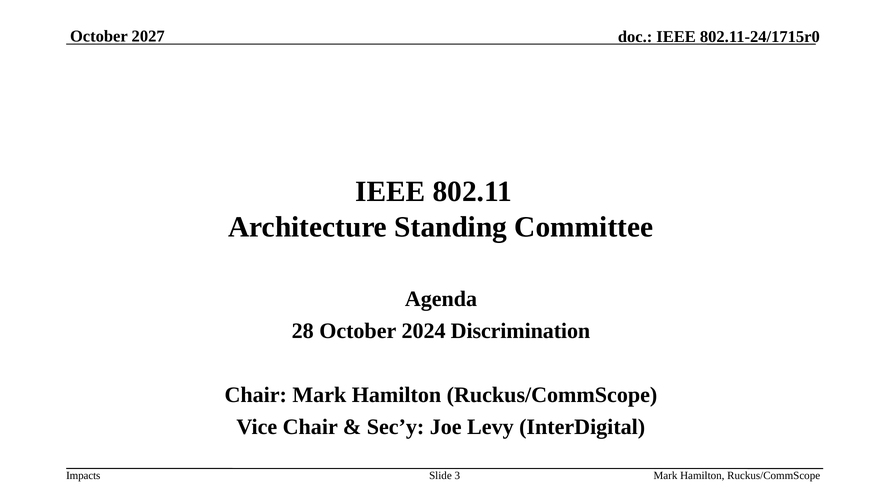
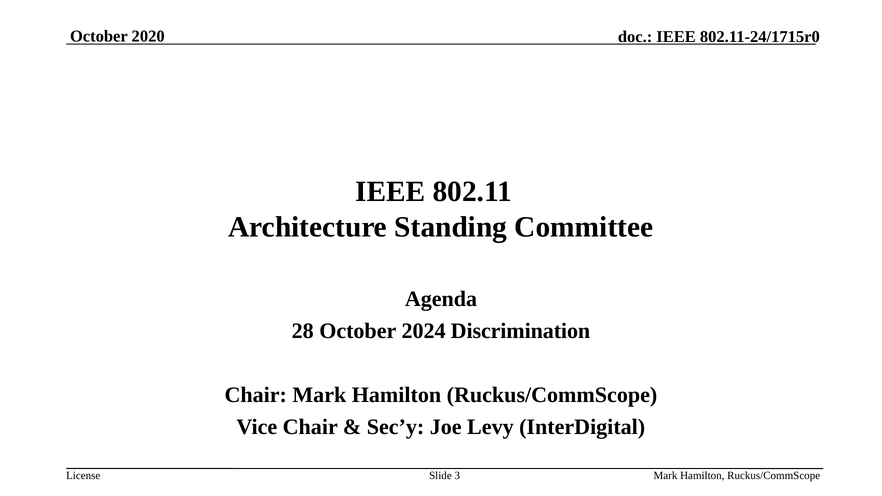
2027: 2027 -> 2020
Impacts: Impacts -> License
